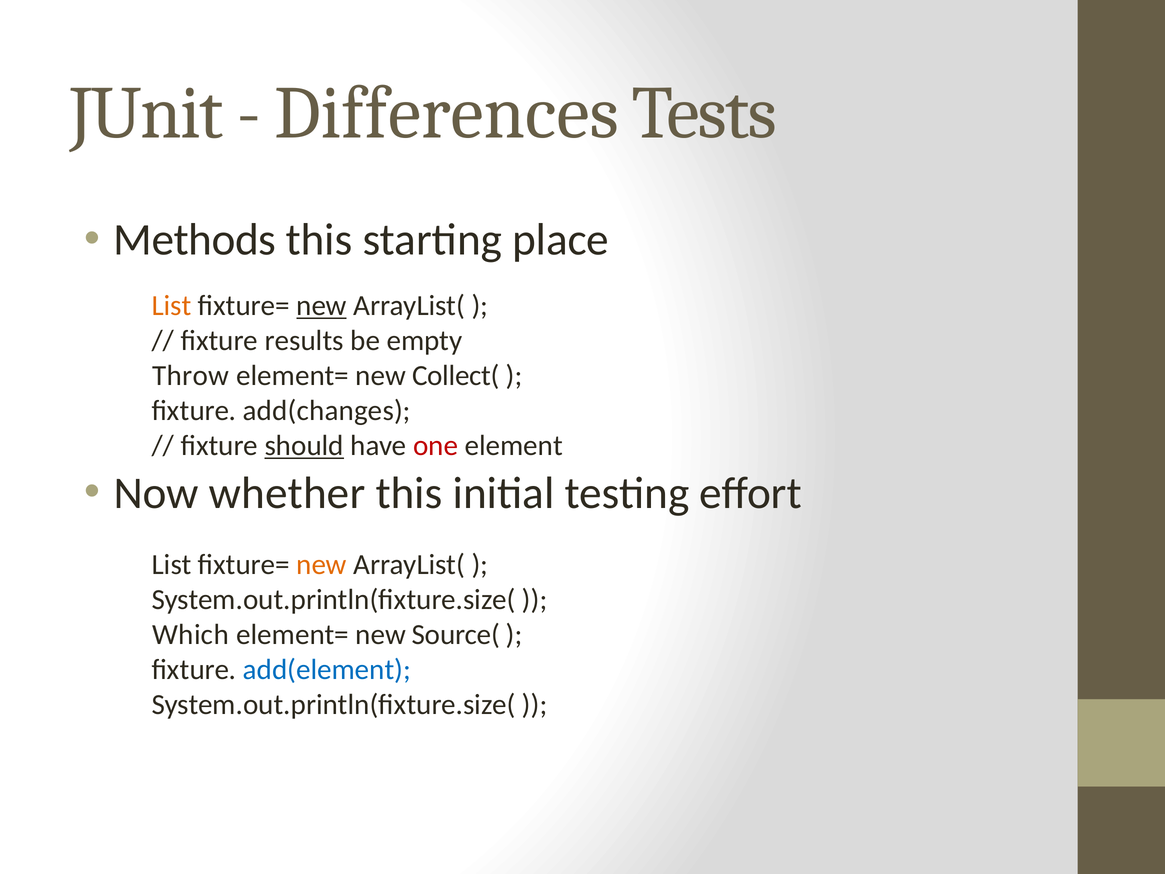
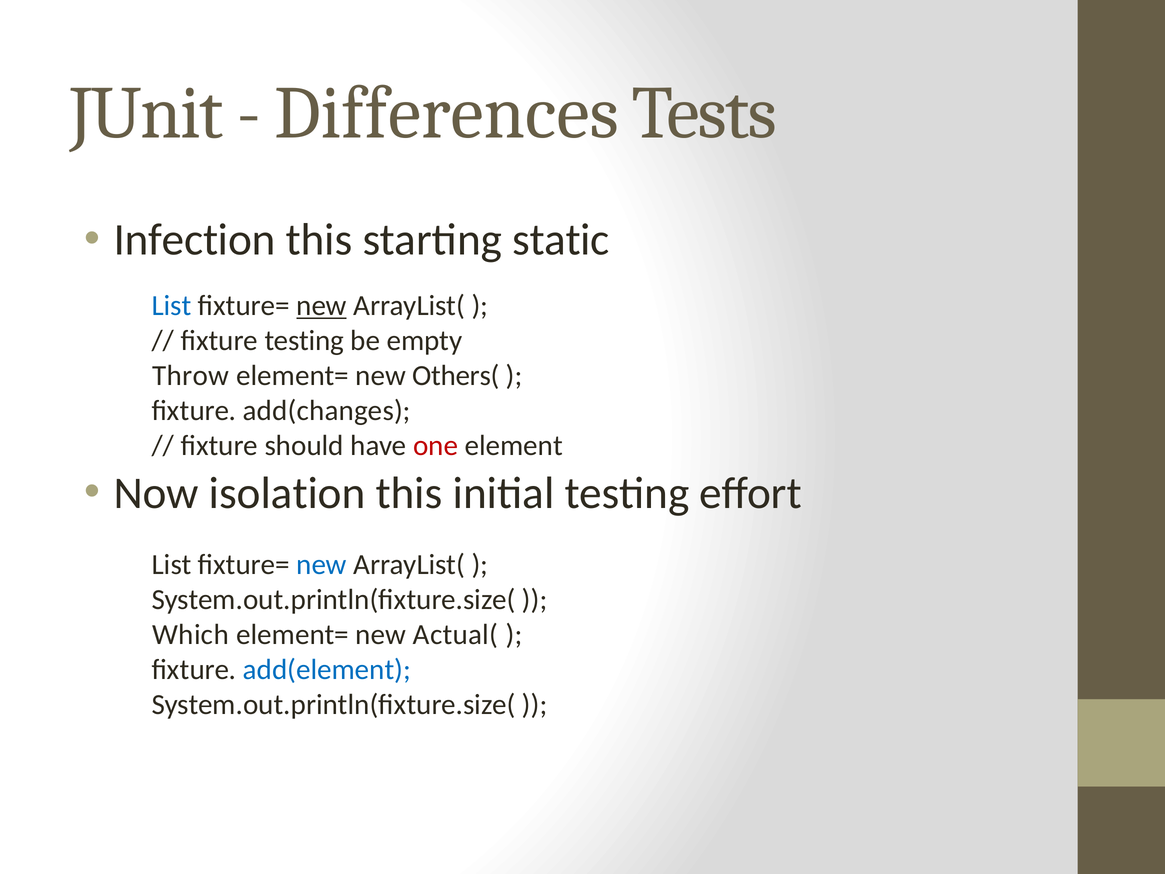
Methods: Methods -> Infection
place: place -> static
List at (172, 306) colour: orange -> blue
fixture results: results -> testing
Collect(: Collect( -> Others(
should underline: present -> none
whether: whether -> isolation
new at (322, 565) colour: orange -> blue
Source(: Source( -> Actual(
